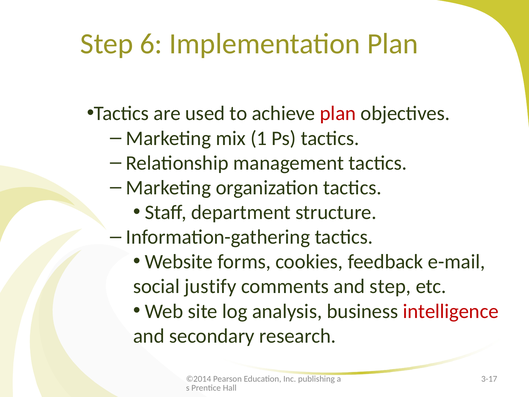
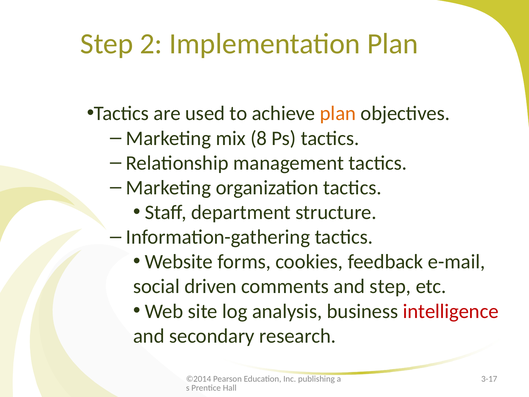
6: 6 -> 2
plan at (338, 113) colour: red -> orange
1: 1 -> 8
justify: justify -> driven
